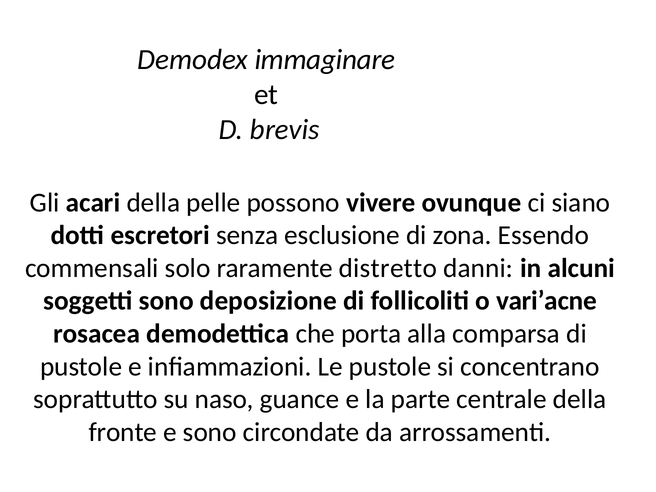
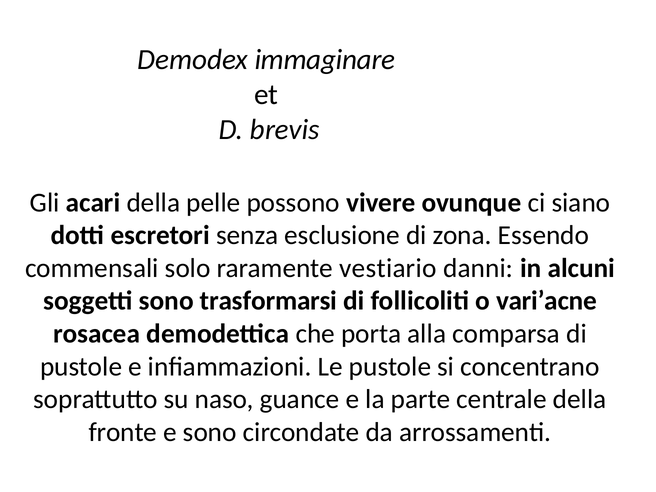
distretto: distretto -> vestiario
deposizione: deposizione -> trasformarsi
